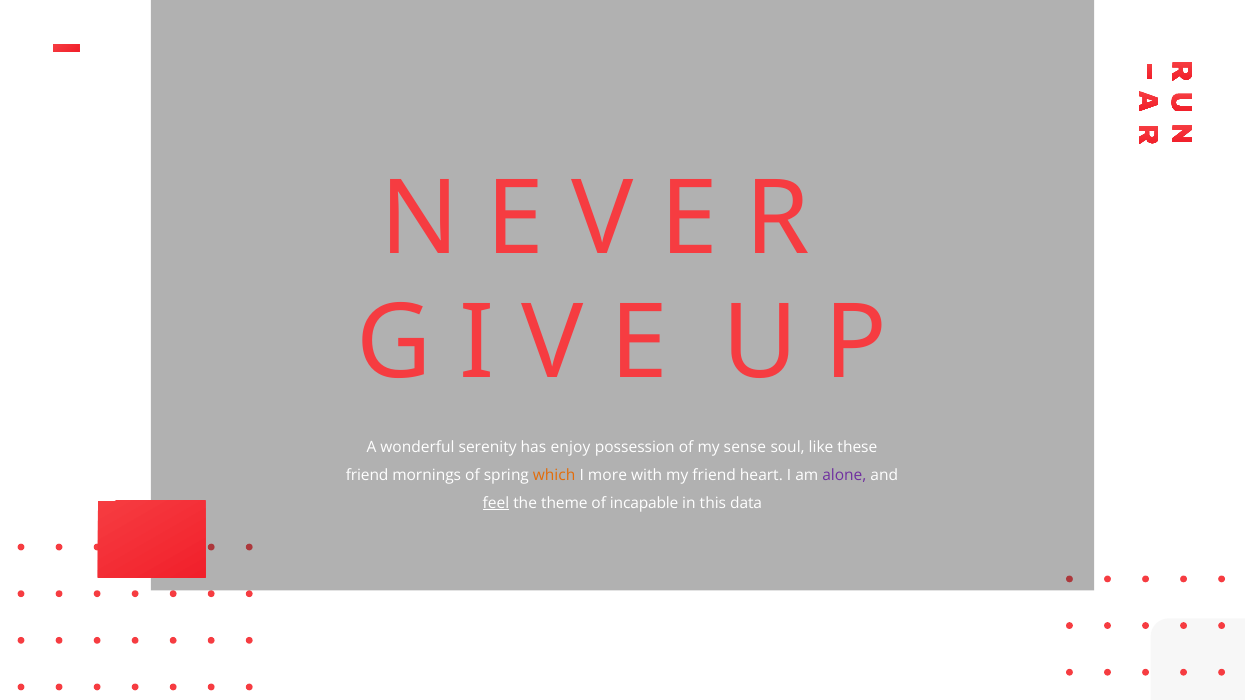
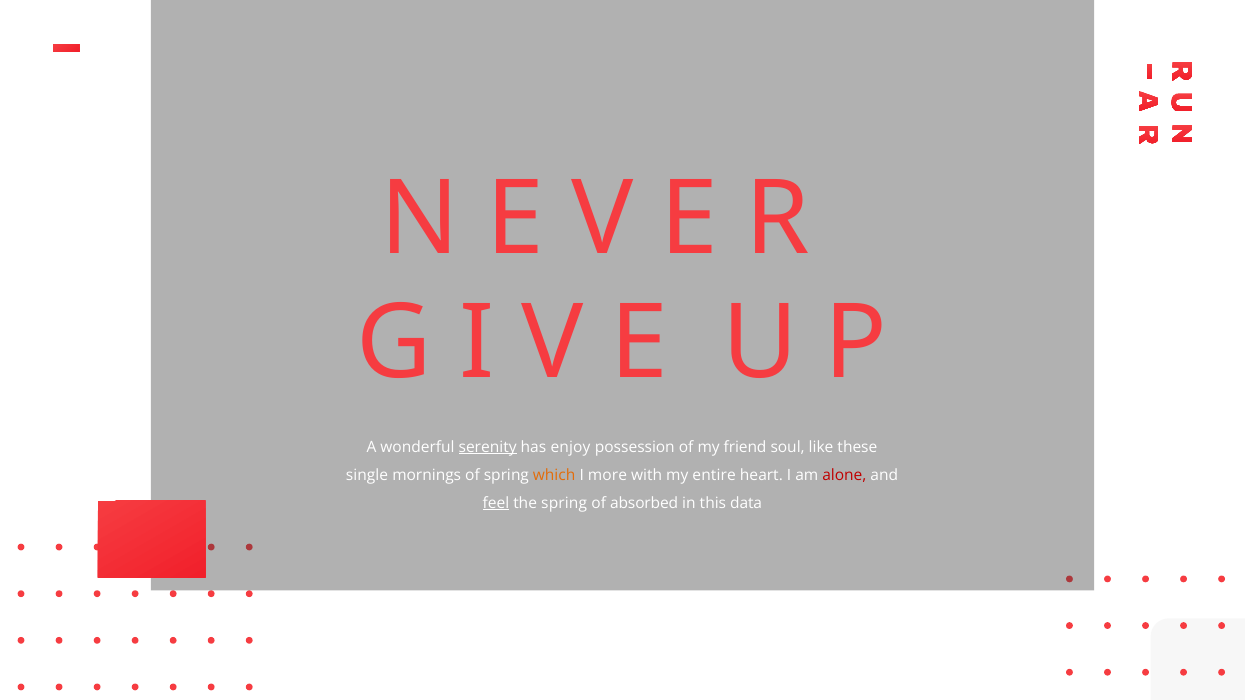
serenity underline: none -> present
sense: sense -> friend
friend at (367, 475): friend -> single
my friend: friend -> entire
alone colour: purple -> red
the theme: theme -> spring
incapable: incapable -> absorbed
